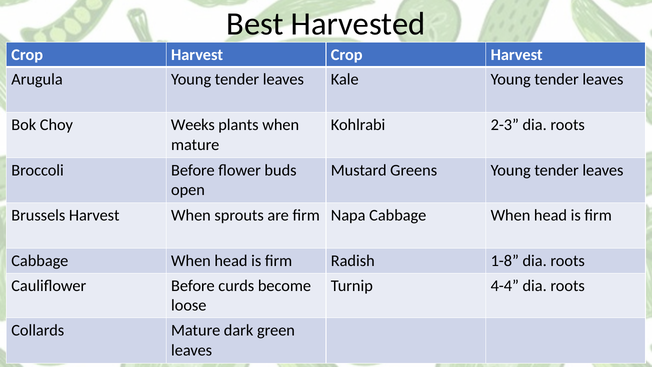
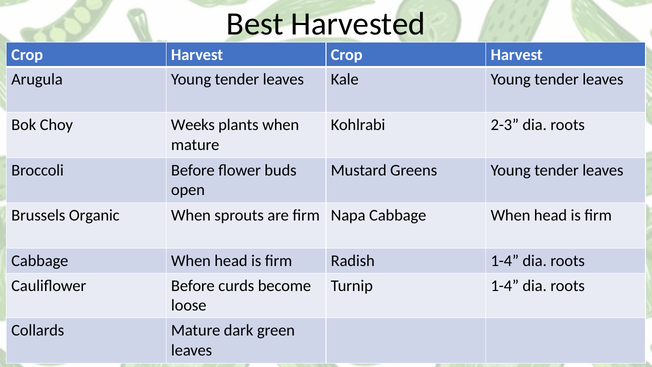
Brussels Harvest: Harvest -> Organic
Radish 1-8: 1-8 -> 1-4
Turnip 4-4: 4-4 -> 1-4
